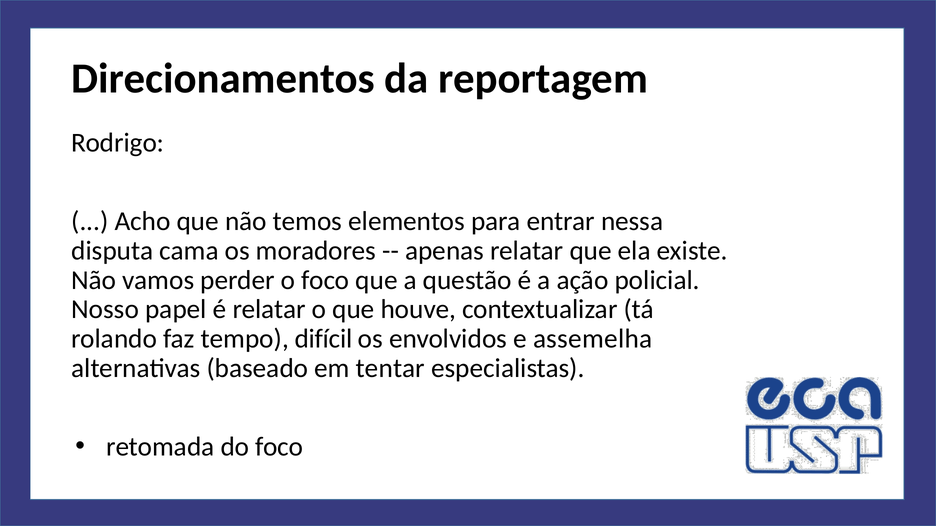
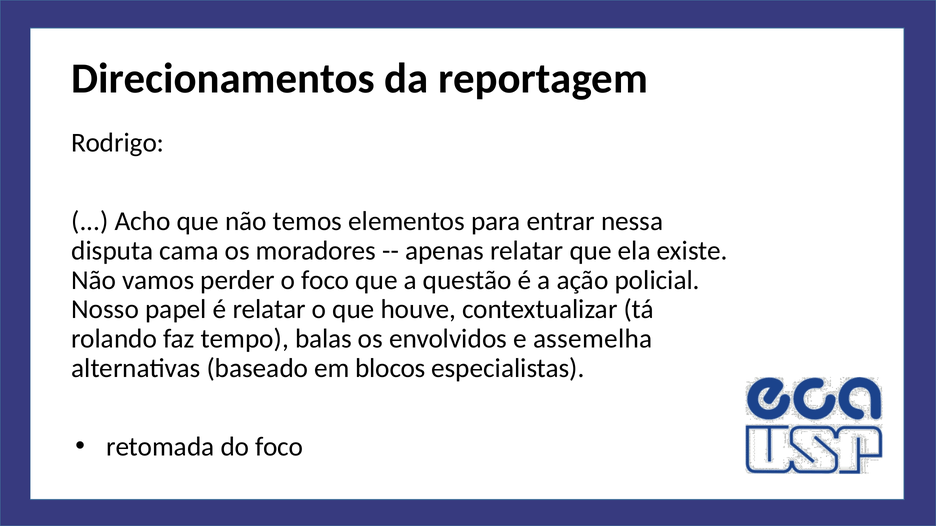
difícil: difícil -> balas
tentar: tentar -> blocos
